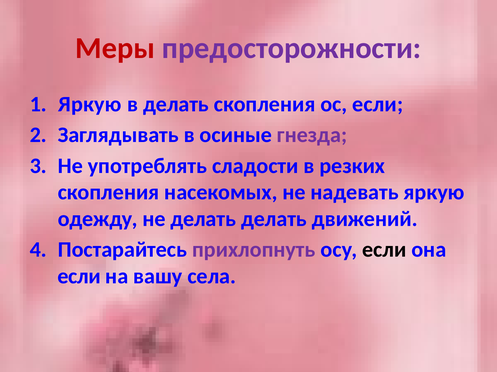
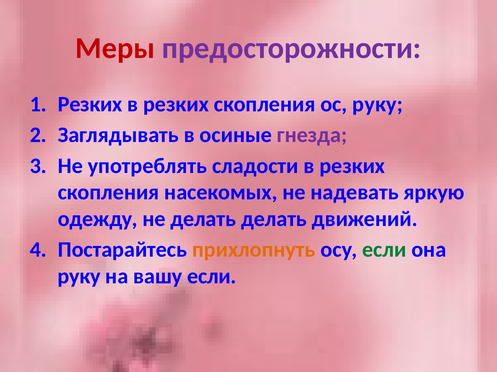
Яркую at (90, 104): Яркую -> Резких
делать at (176, 104): делать -> резких
ос если: если -> руку
прихлопнуть colour: purple -> orange
если at (384, 250) colour: black -> green
если at (79, 277): если -> руку
вашу села: села -> если
